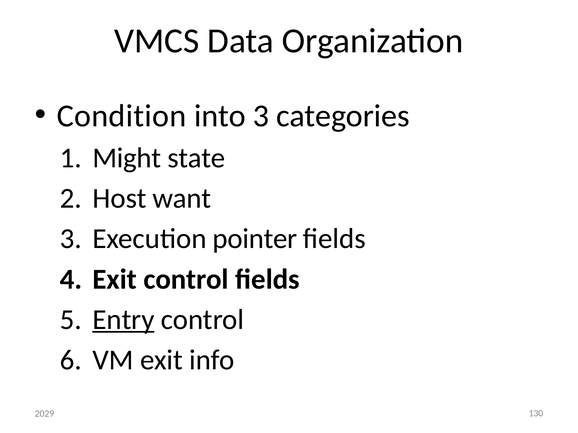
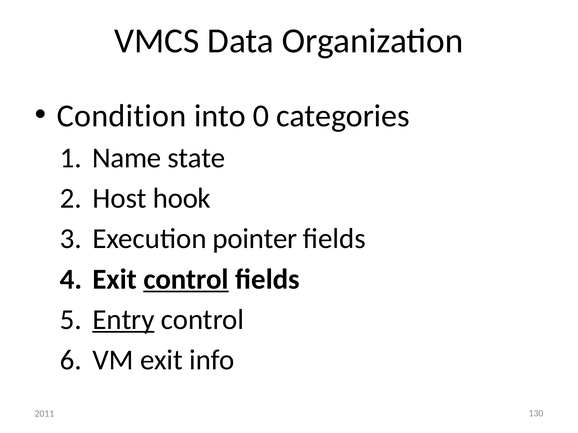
into 3: 3 -> 0
Might: Might -> Name
want: want -> hook
control at (186, 279) underline: none -> present
2029: 2029 -> 2011
